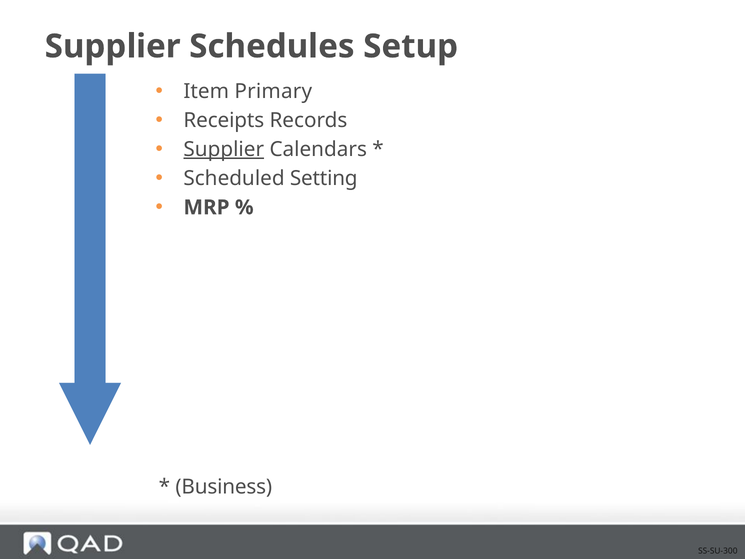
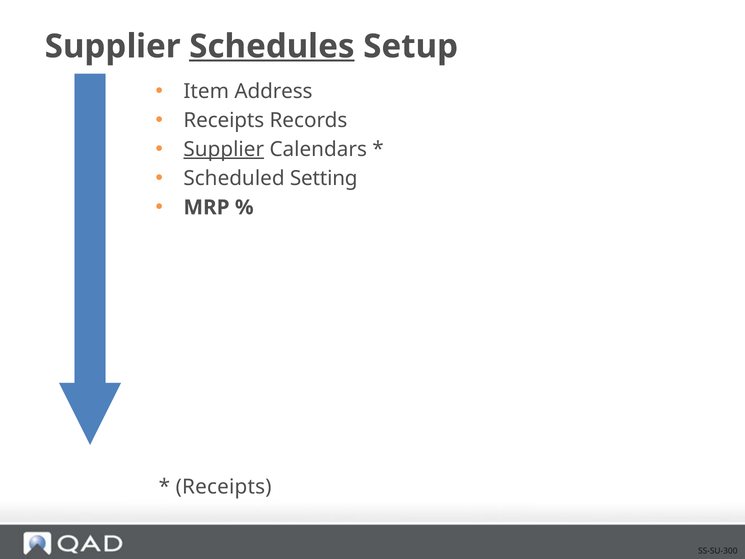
Schedules underline: none -> present
Primary: Primary -> Address
Business at (224, 487): Business -> Receipts
